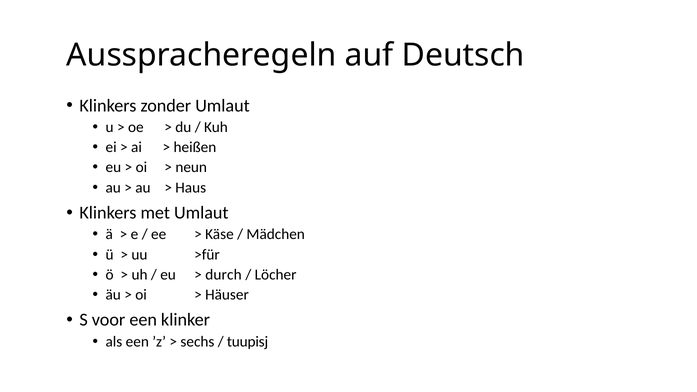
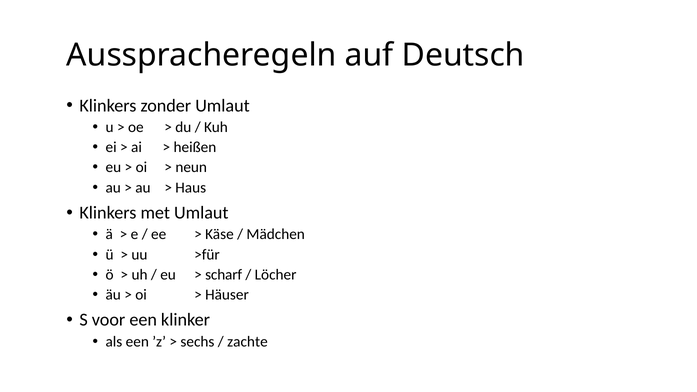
durch: durch -> scharf
tuupisj: tuupisj -> zachte
